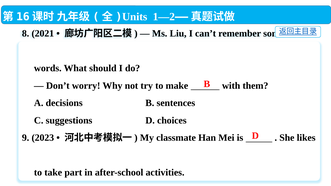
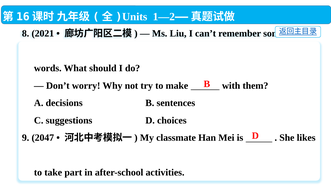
2023: 2023 -> 2047
